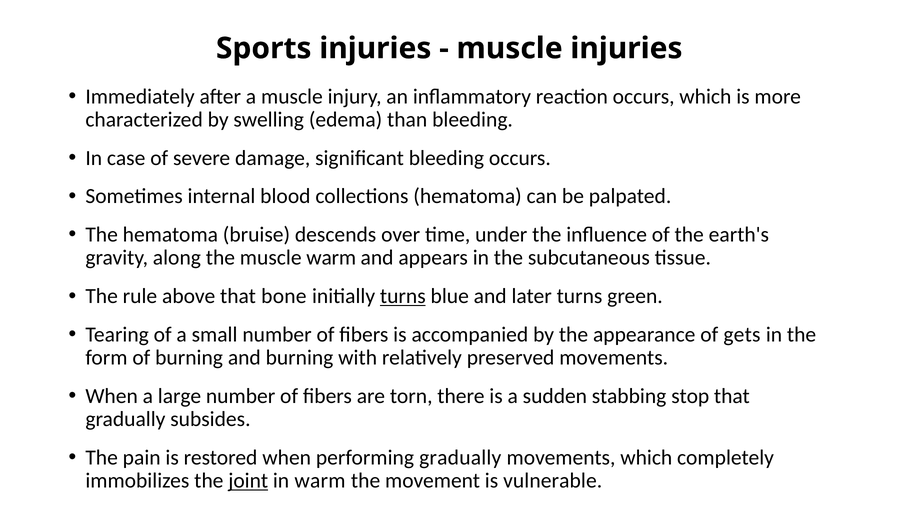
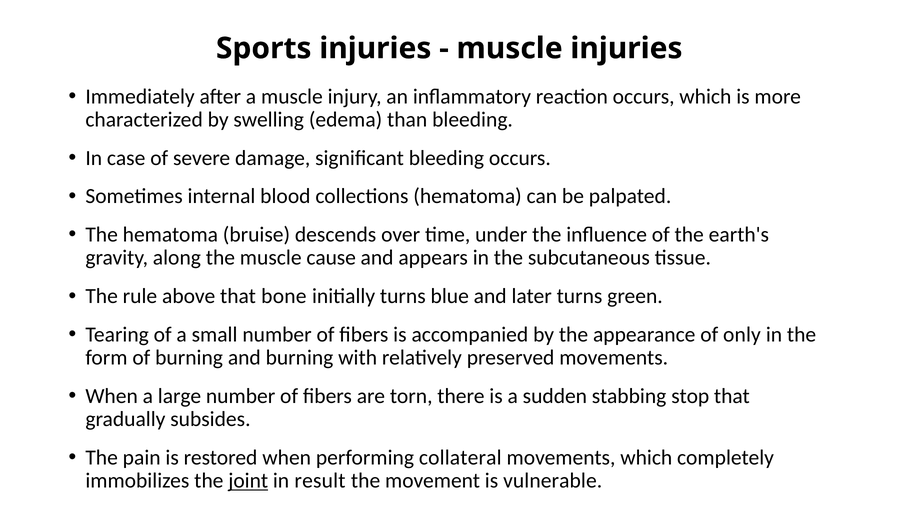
muscle warm: warm -> cause
turns at (403, 296) underline: present -> none
gets: gets -> only
performing gradually: gradually -> collateral
in warm: warm -> result
